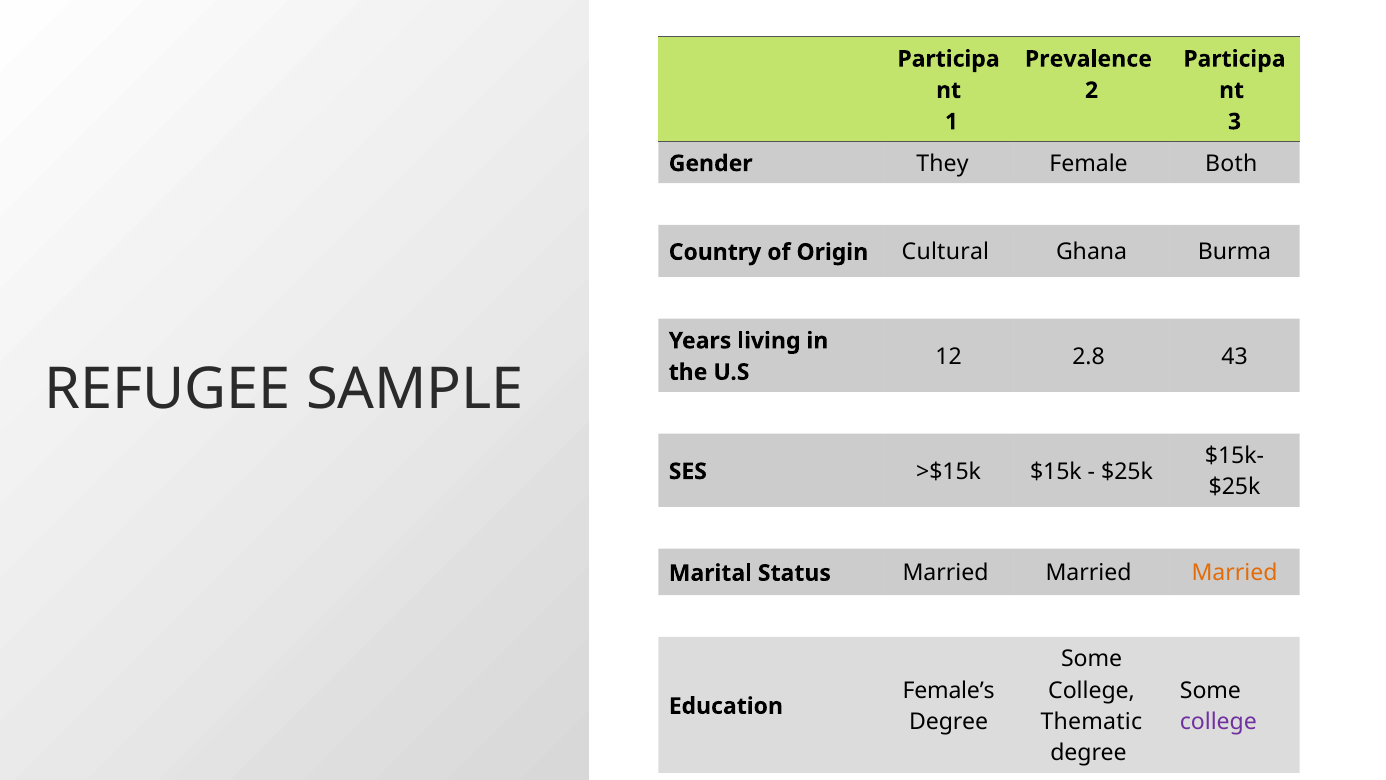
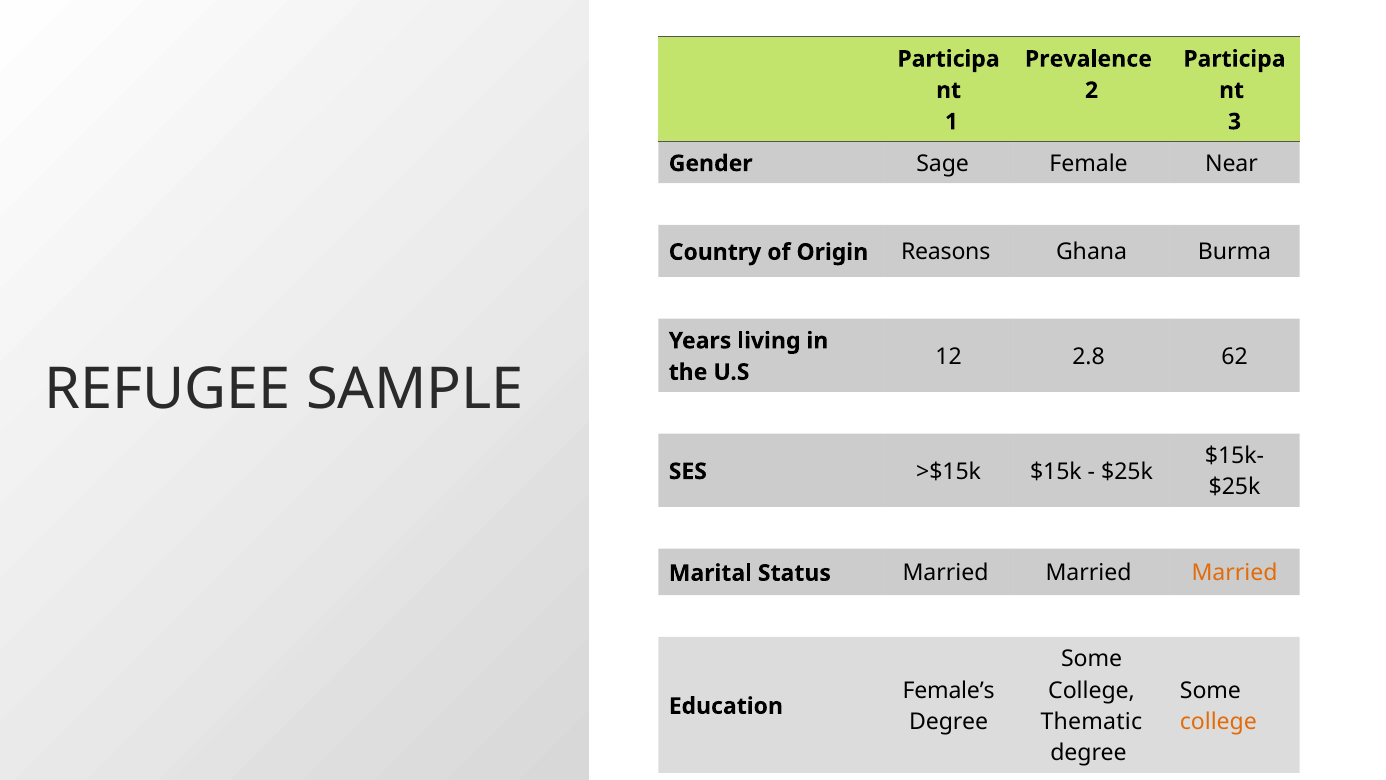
They: They -> Sage
Both: Both -> Near
Cultural: Cultural -> Reasons
43: 43 -> 62
college at (1218, 722) colour: purple -> orange
